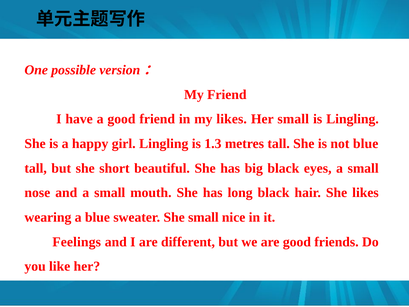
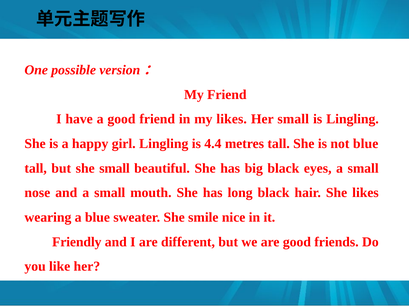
1.3: 1.3 -> 4.4
she short: short -> small
She small: small -> smile
Feelings: Feelings -> Friendly
